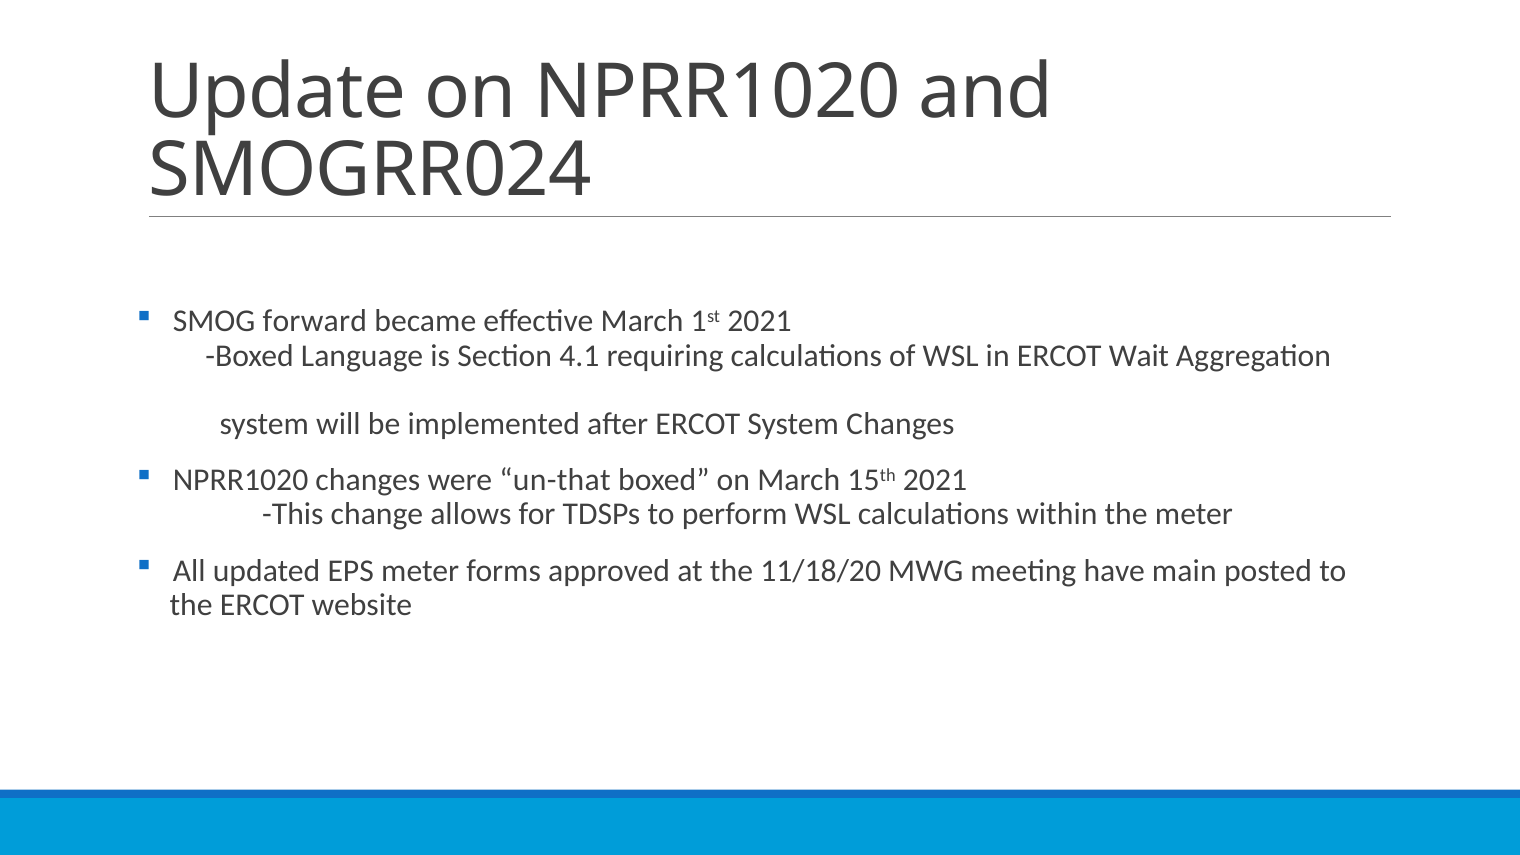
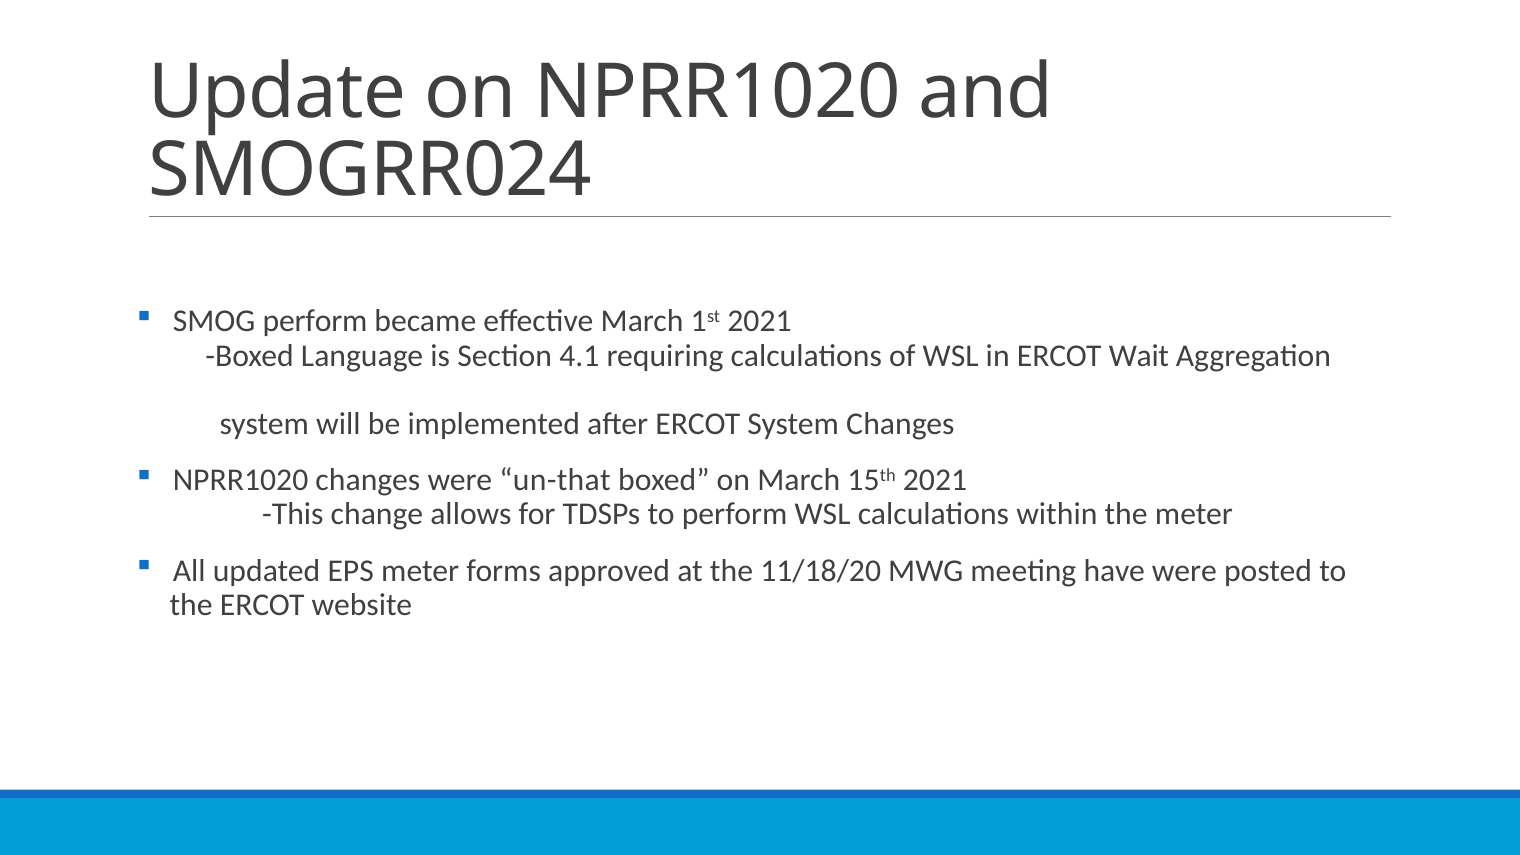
SMOG forward: forward -> perform
have main: main -> were
